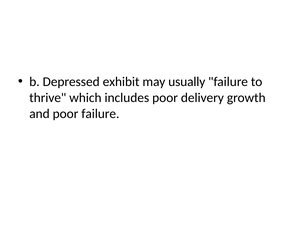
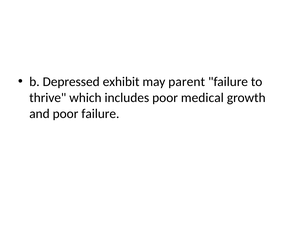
usually: usually -> parent
delivery: delivery -> medical
